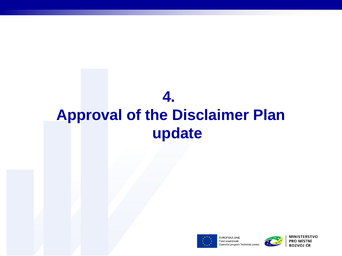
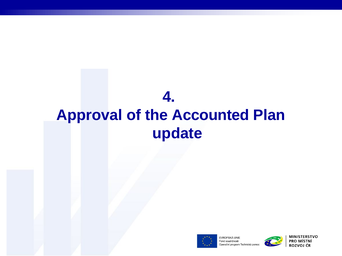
Disclaimer: Disclaimer -> Accounted
